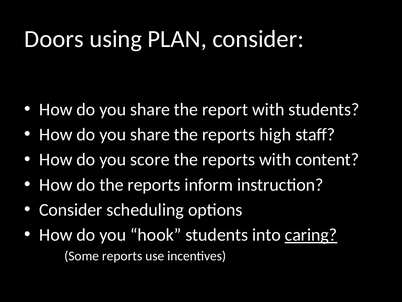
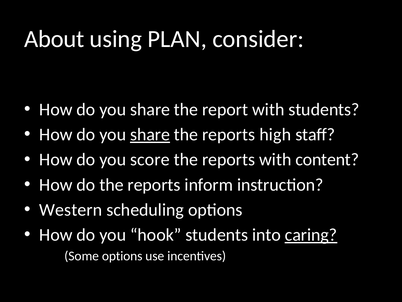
Doors: Doors -> About
share at (150, 134) underline: none -> present
Consider at (71, 210): Consider -> Western
Some reports: reports -> options
